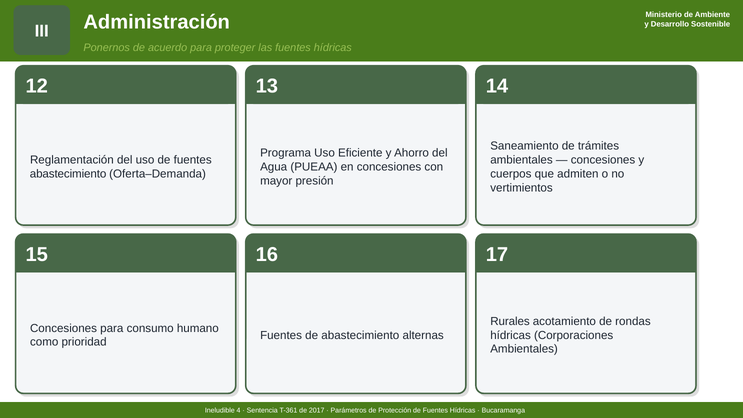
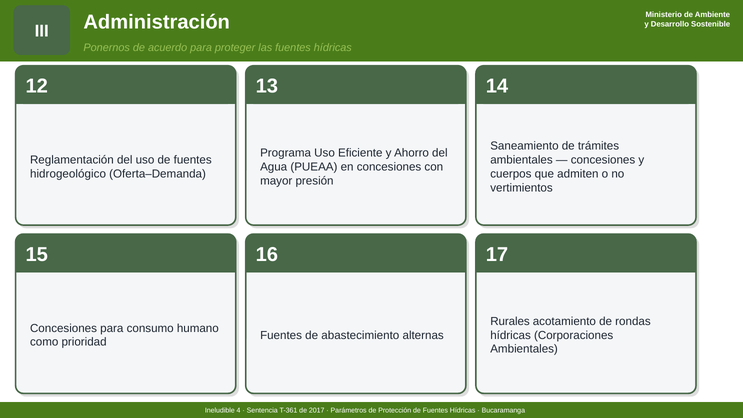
abastecimiento at (68, 174): abastecimiento -> hidrogeológico
